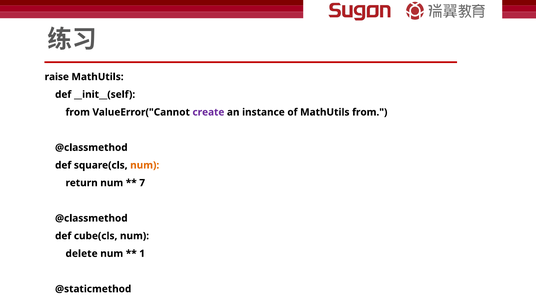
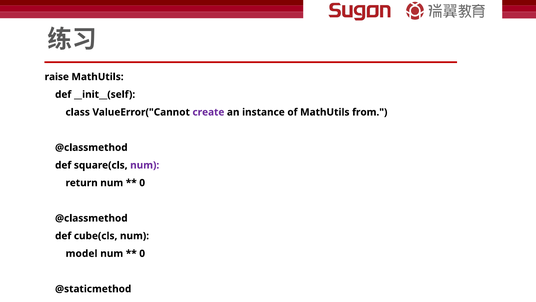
from at (78, 112): from -> class
num at (145, 165) colour: orange -> purple
7 at (142, 183): 7 -> 0
delete: delete -> model
1 at (142, 253): 1 -> 0
